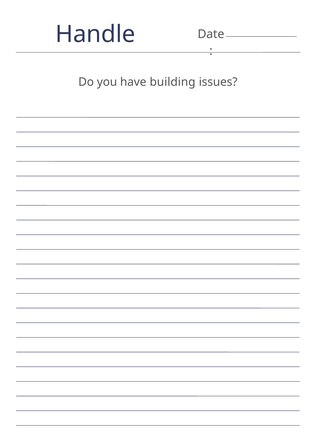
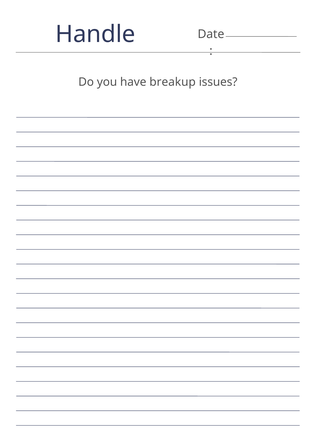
building: building -> breakup
